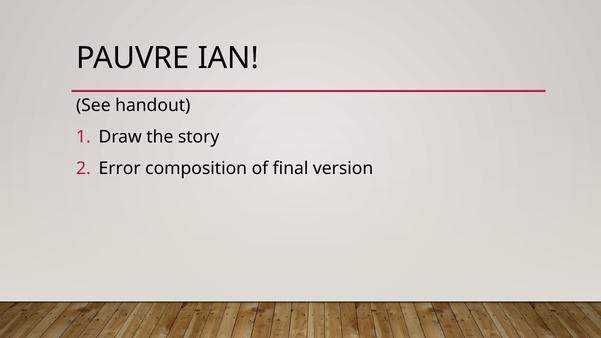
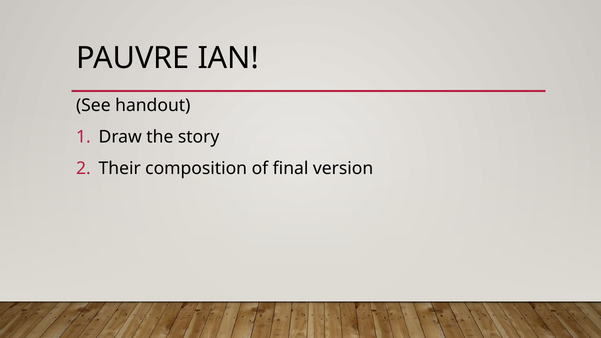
Error: Error -> Their
